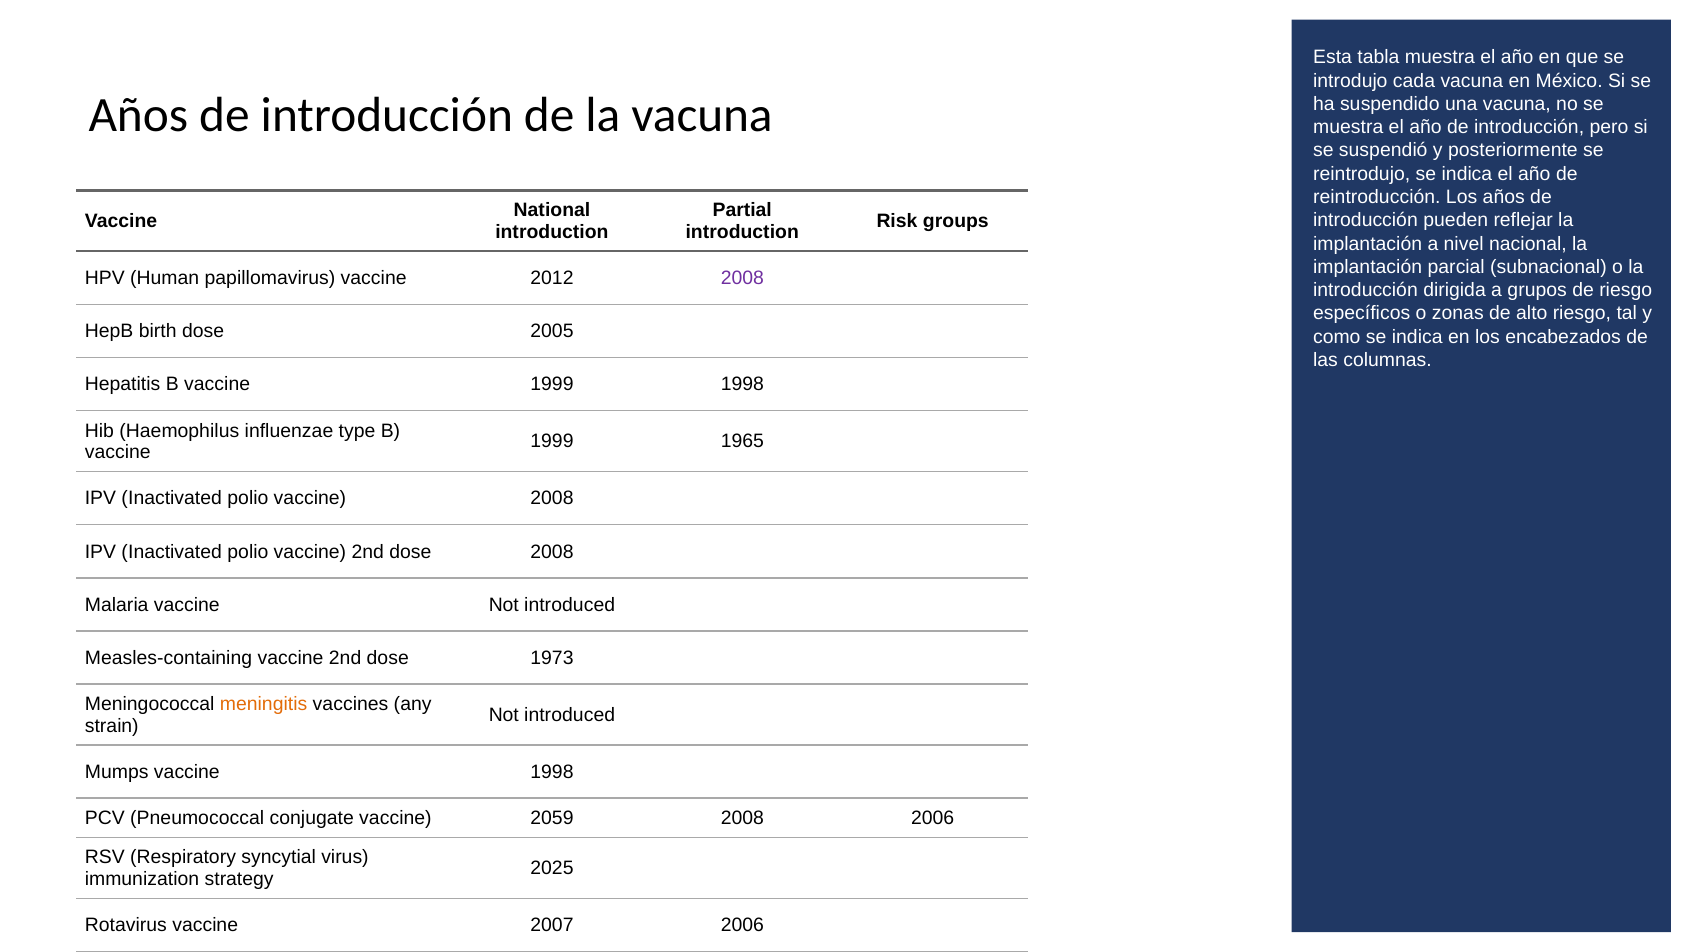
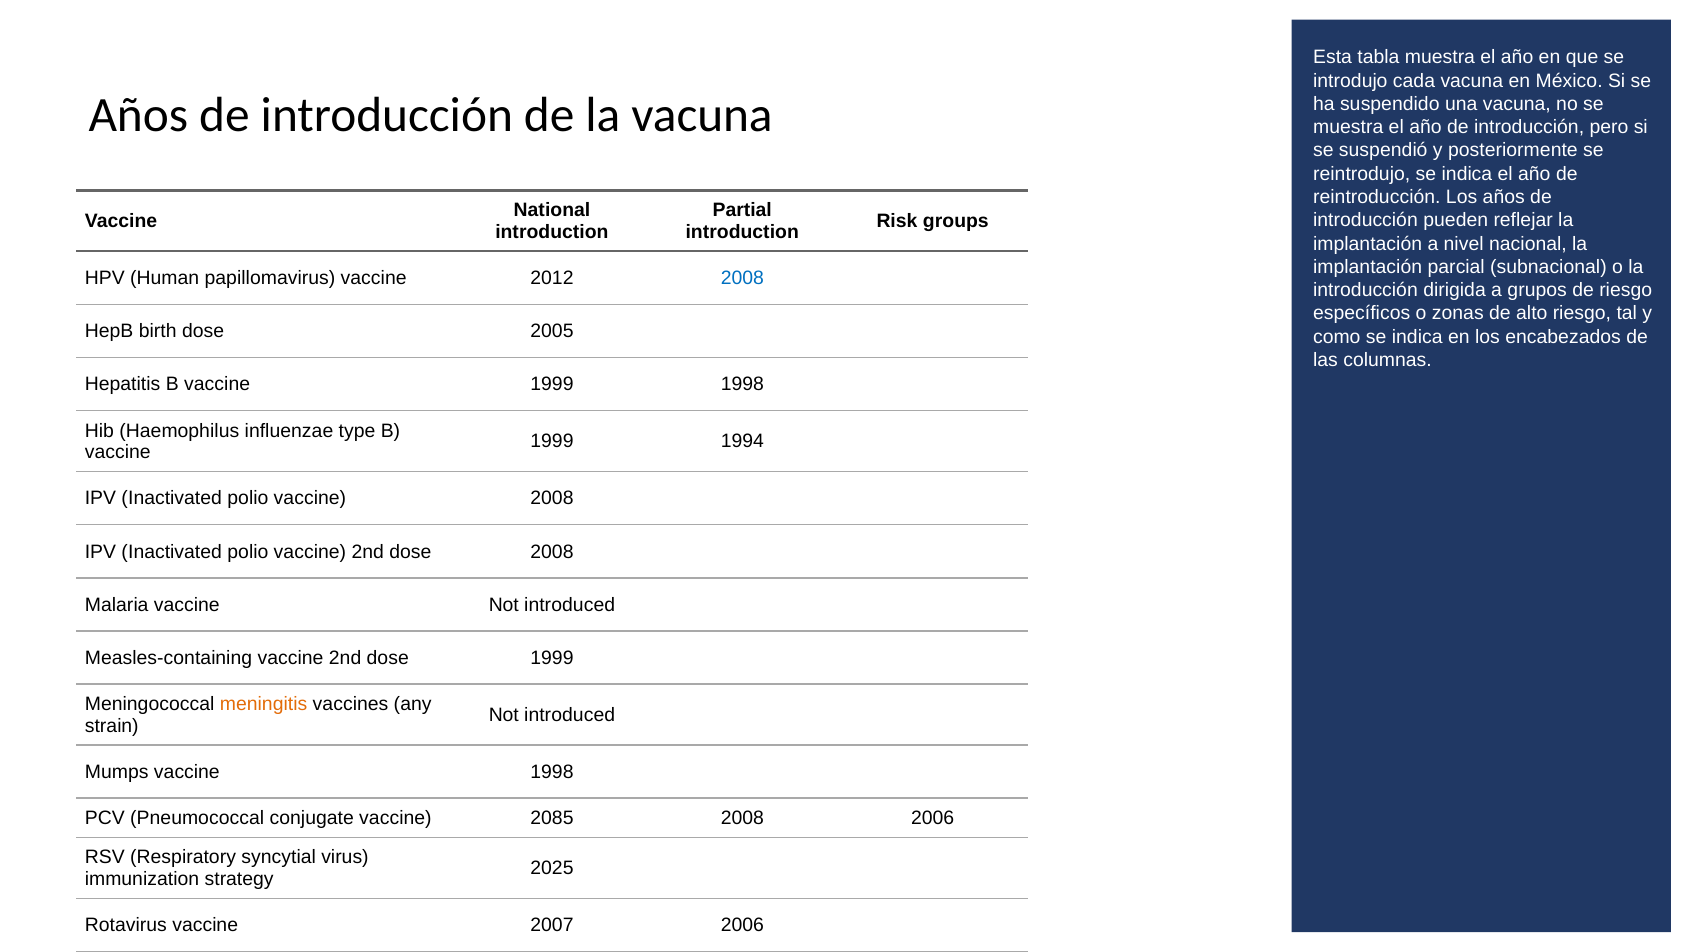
2008 at (742, 278) colour: purple -> blue
1965: 1965 -> 1994
dose 1973: 1973 -> 1999
2059: 2059 -> 2085
